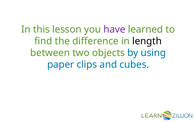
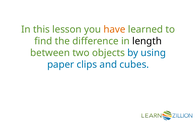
have colour: purple -> orange
